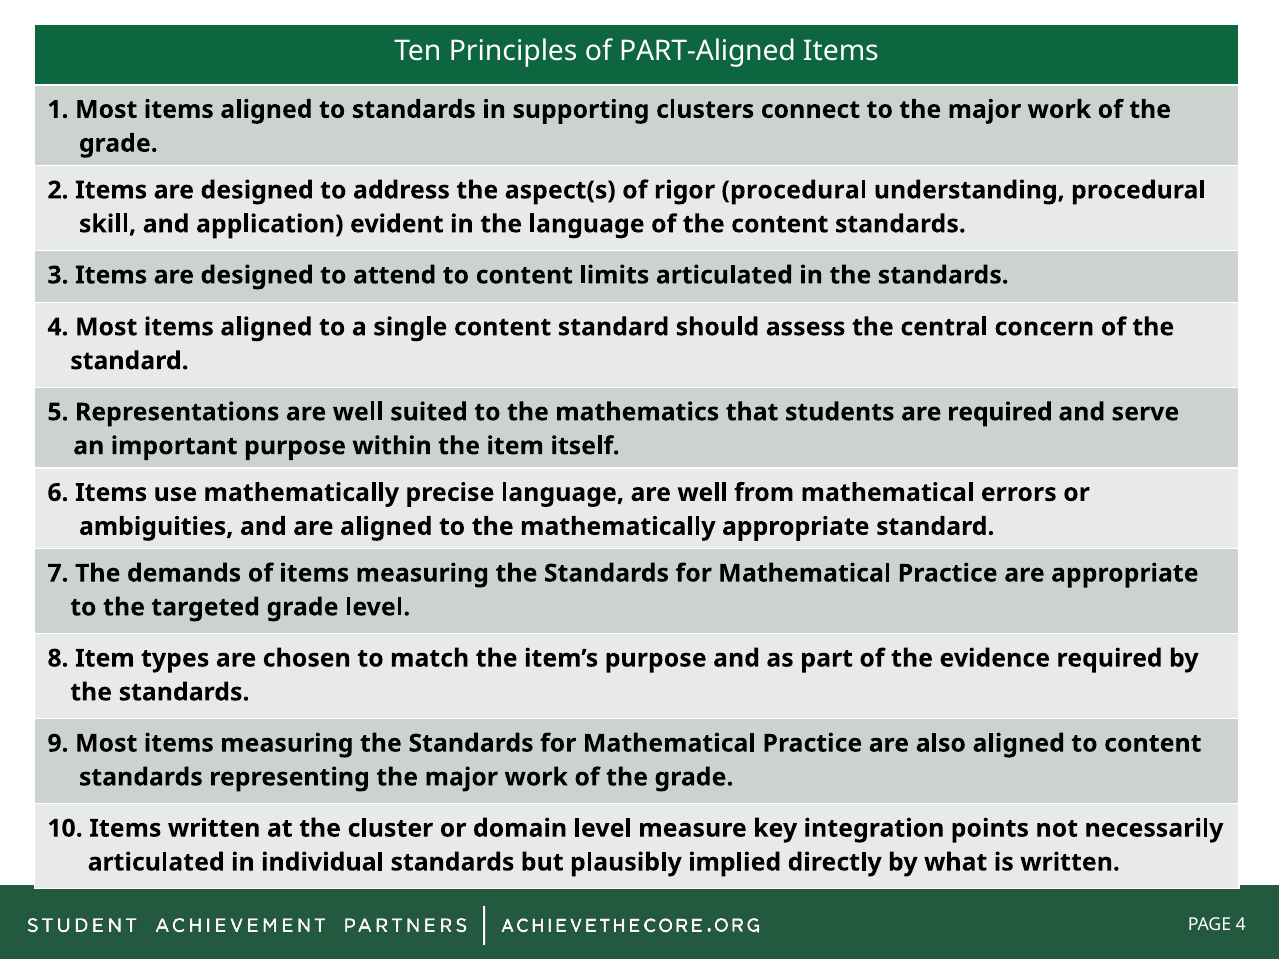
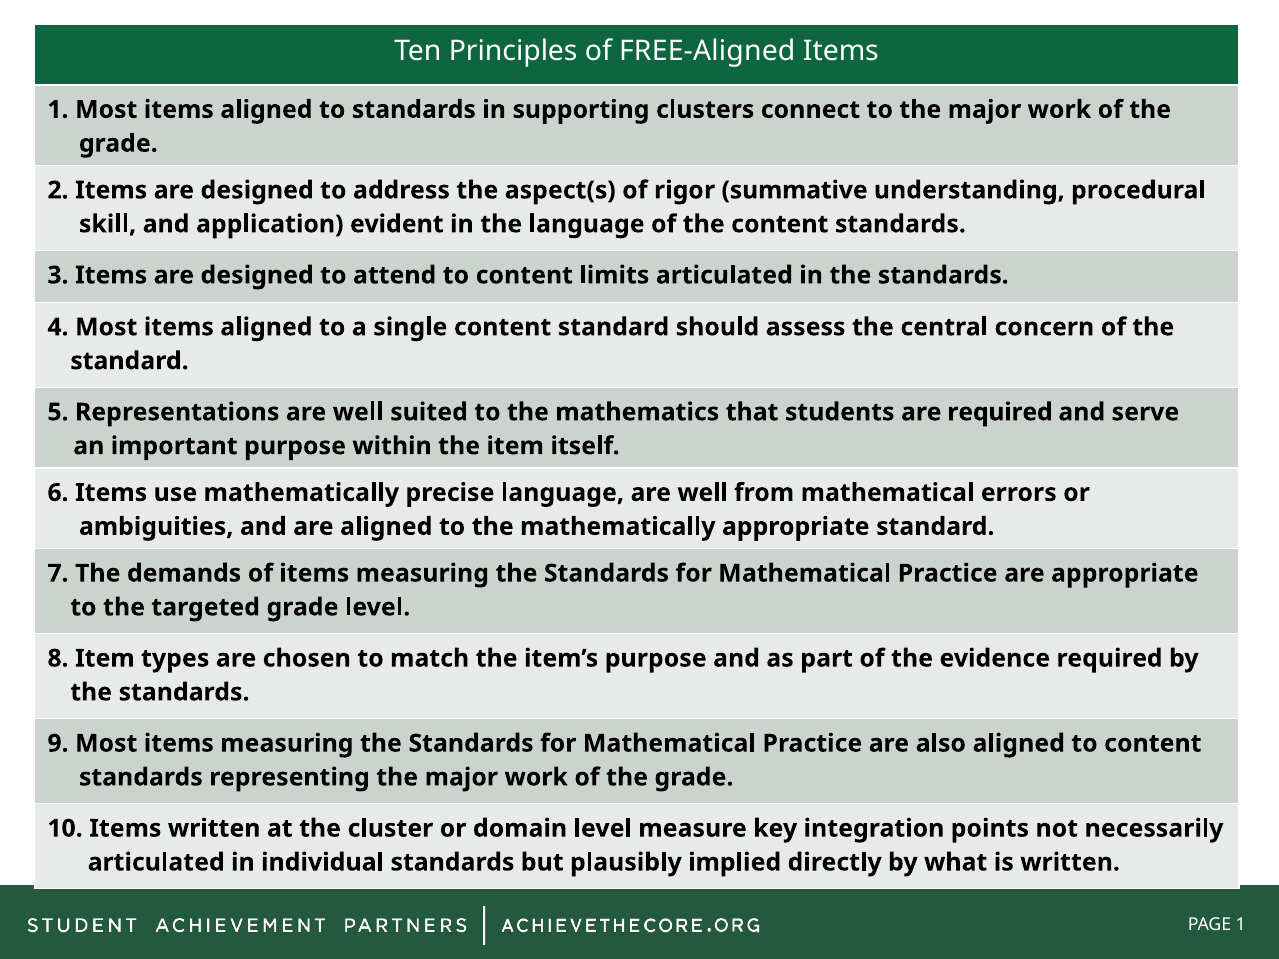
PART-Aligned: PART-Aligned -> FREE-Aligned
rigor procedural: procedural -> summative
4 at (1241, 925): 4 -> 1
